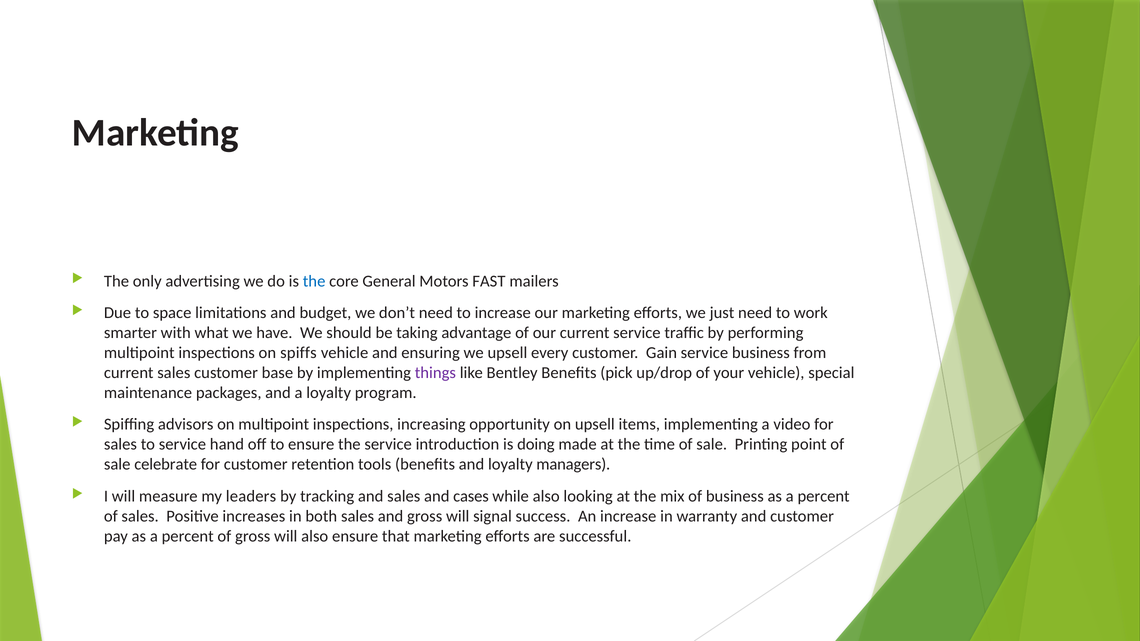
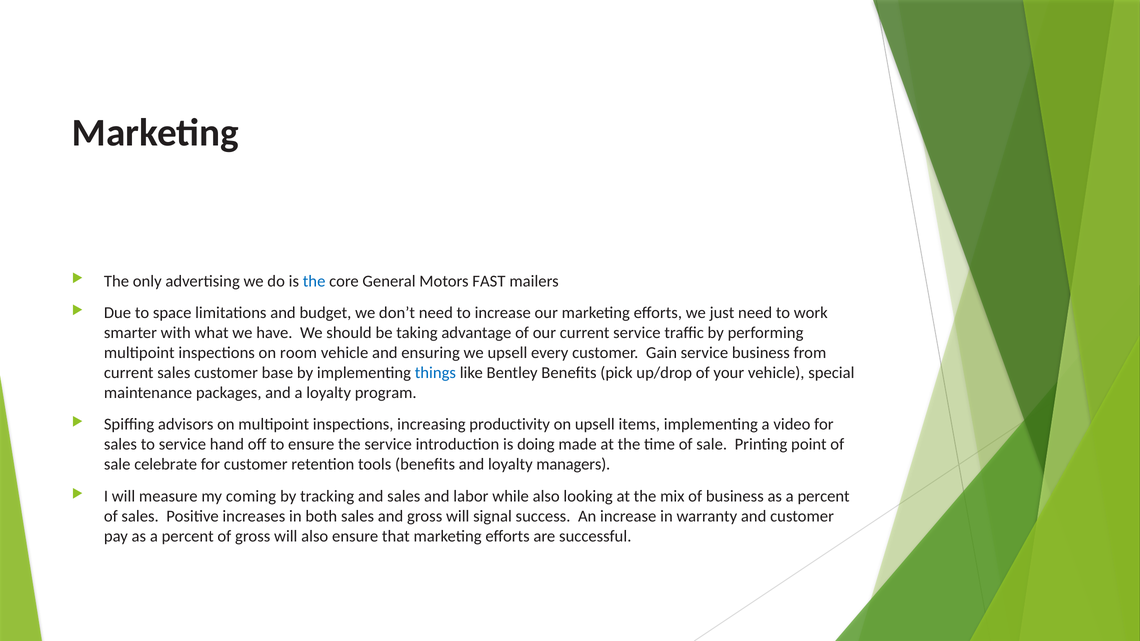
spiffs: spiffs -> room
things colour: purple -> blue
opportunity: opportunity -> productivity
leaders: leaders -> coming
cases: cases -> labor
